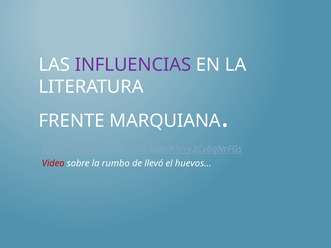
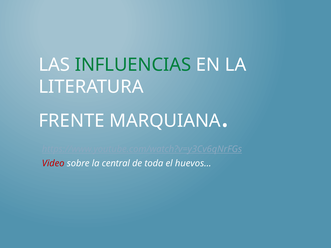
INFLUENCIAS colour: purple -> green
rumbo: rumbo -> central
llevó: llevó -> toda
